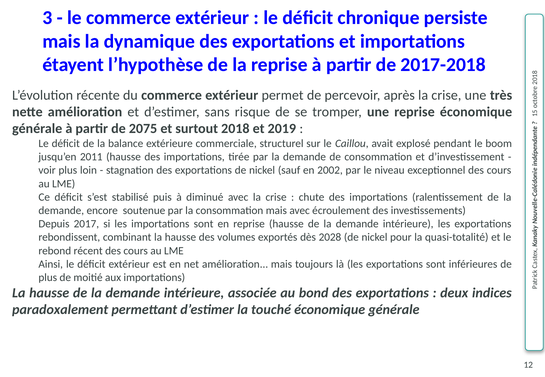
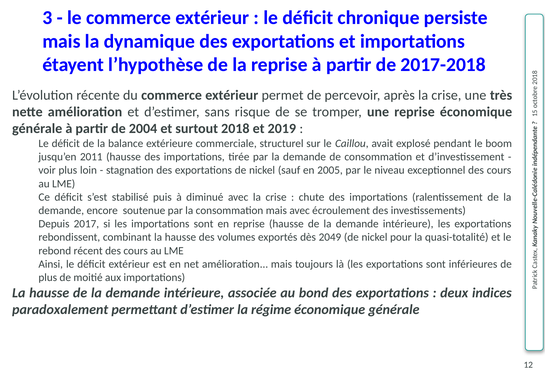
2075: 2075 -> 2004
2002: 2002 -> 2005
2028: 2028 -> 2049
touché: touché -> régime
